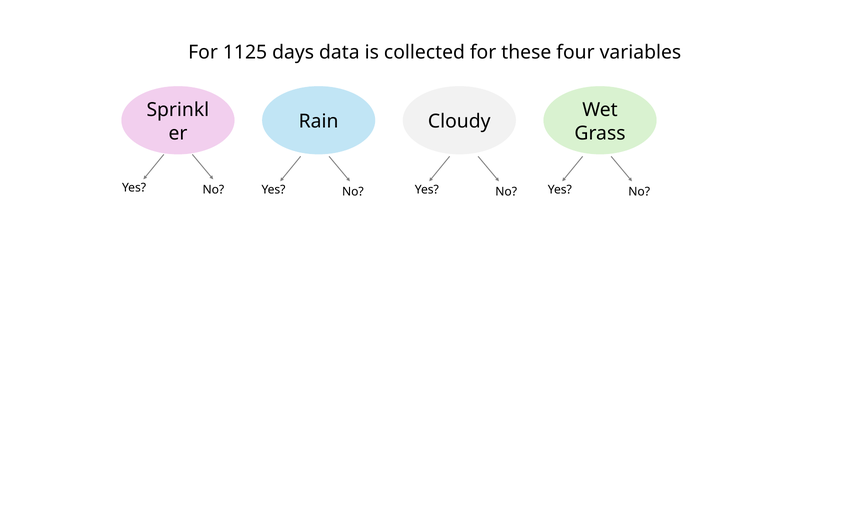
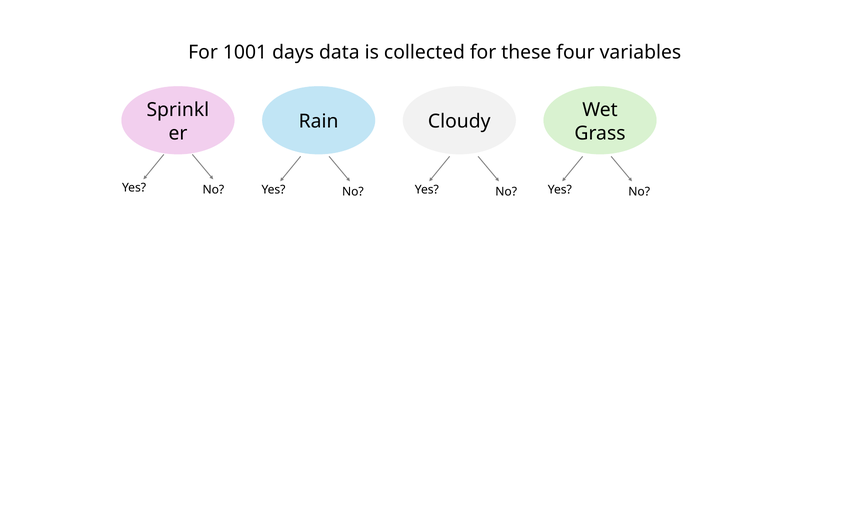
1125: 1125 -> 1001
